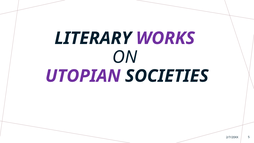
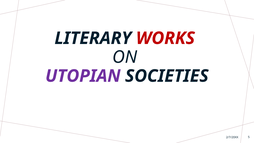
WORKS colour: purple -> red
